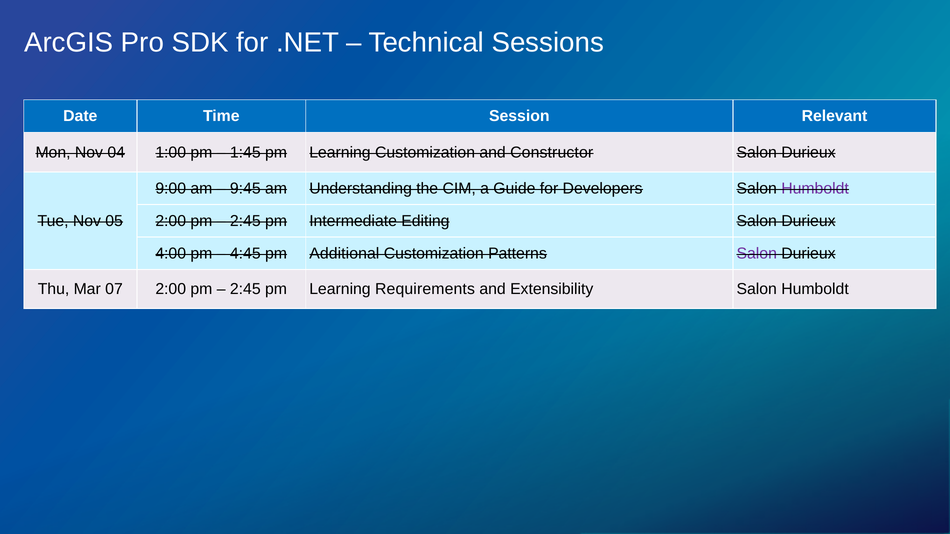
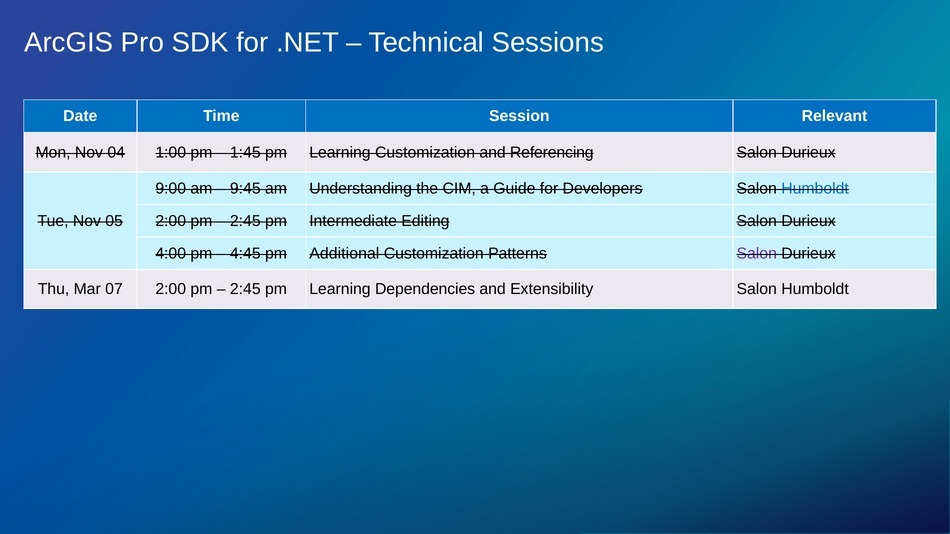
Constructor: Constructor -> Referencing
Humboldt at (815, 189) colour: purple -> blue
Requirements: Requirements -> Dependencies
